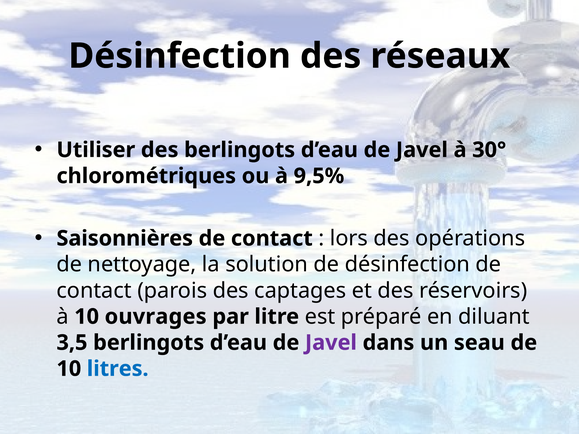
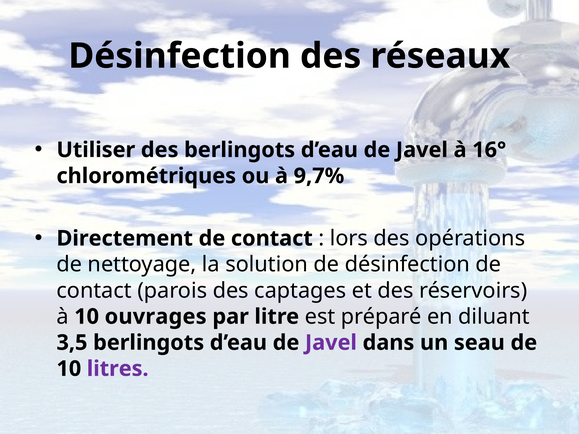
30°: 30° -> 16°
9,5%: 9,5% -> 9,7%
Saisonnières: Saisonnières -> Directement
litres colour: blue -> purple
